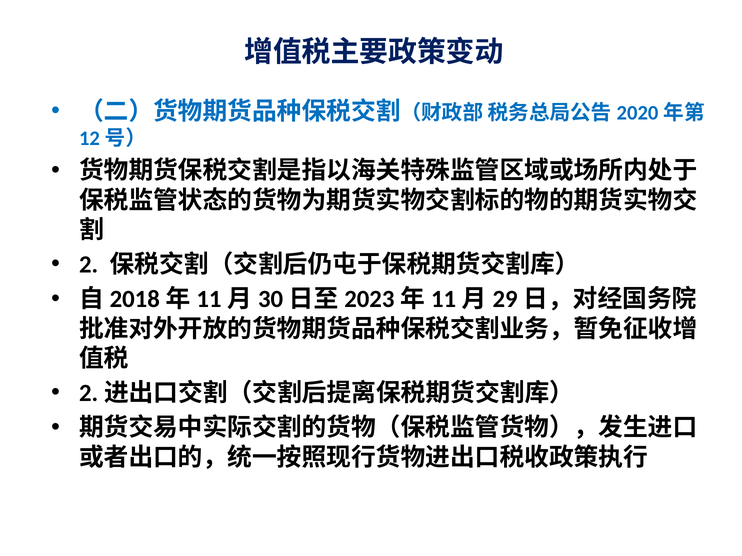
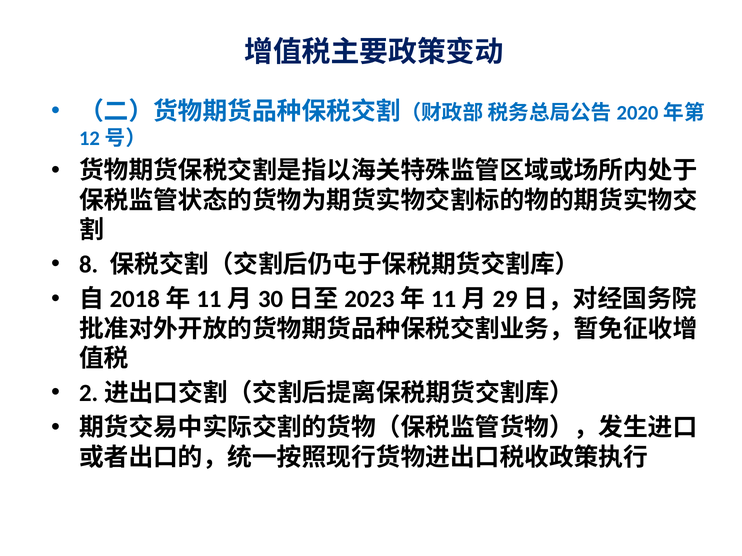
2: 2 -> 8
